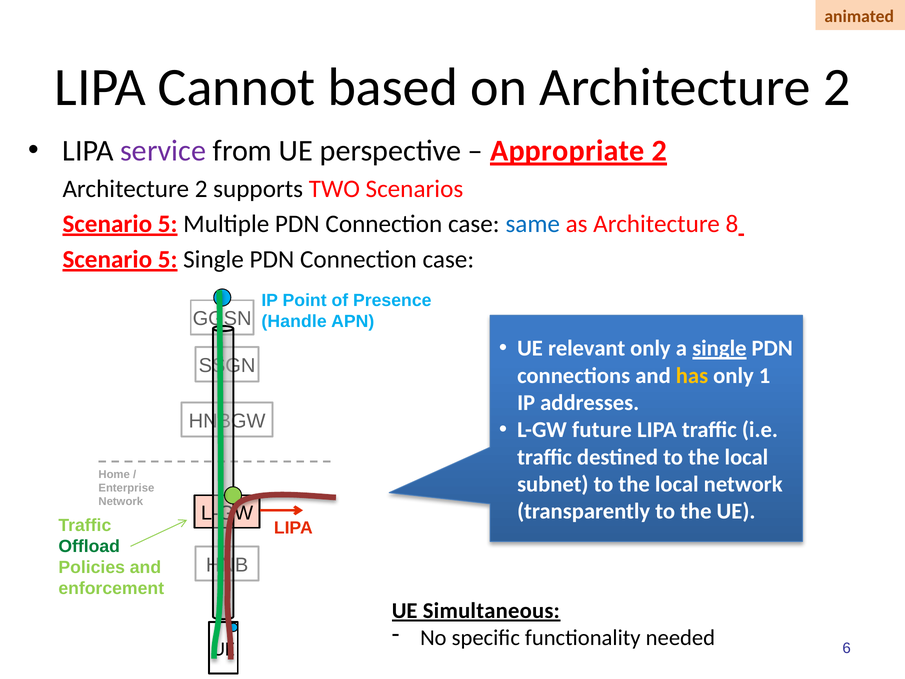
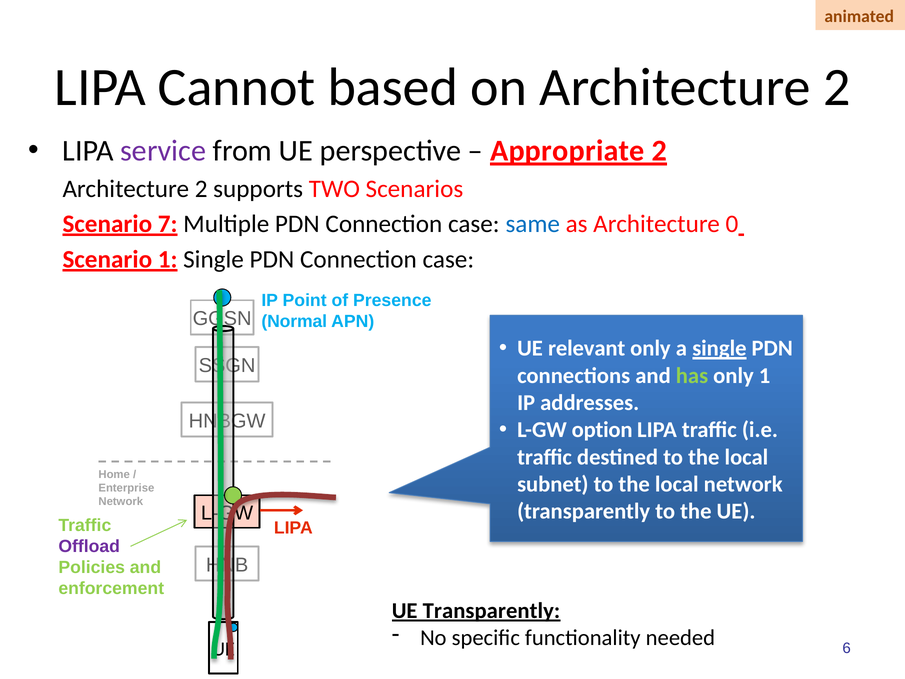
5 at (168, 224): 5 -> 7
8: 8 -> 0
5 at (168, 259): 5 -> 1
Handle: Handle -> Normal
has colour: yellow -> light green
future: future -> option
Offload colour: green -> purple
UE Simultaneous: Simultaneous -> Transparently
